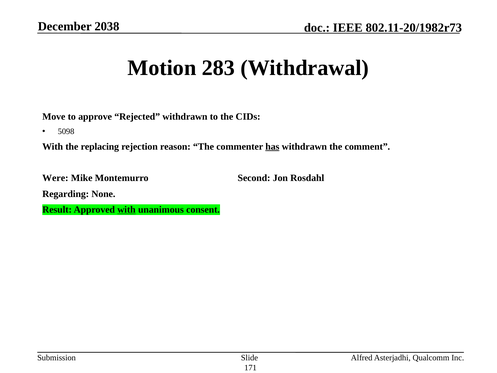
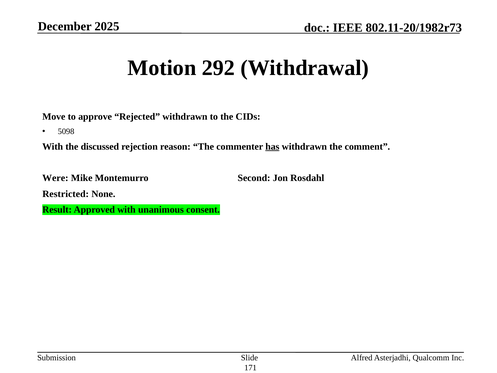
2038: 2038 -> 2025
283: 283 -> 292
replacing: replacing -> discussed
Regarding: Regarding -> Restricted
with at (126, 210) underline: present -> none
